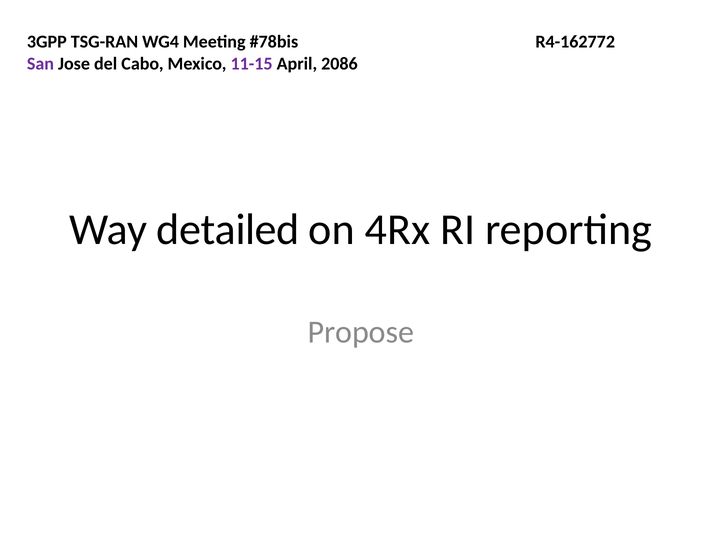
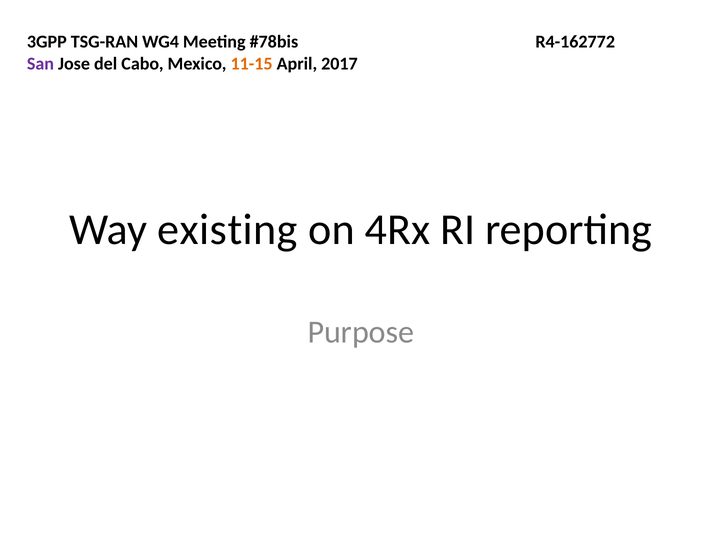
11-15 colour: purple -> orange
2086: 2086 -> 2017
detailed: detailed -> existing
Propose: Propose -> Purpose
